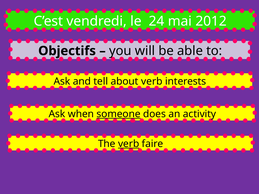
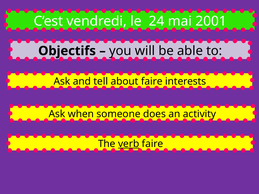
2012: 2012 -> 2001
about verb: verb -> faire
someone underline: present -> none
